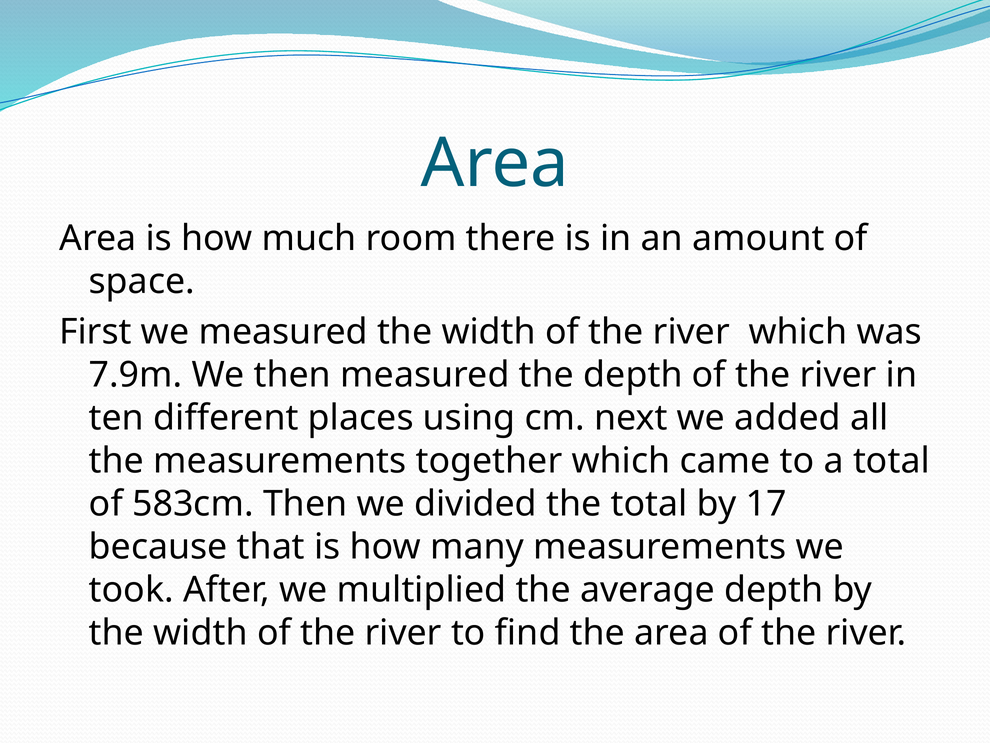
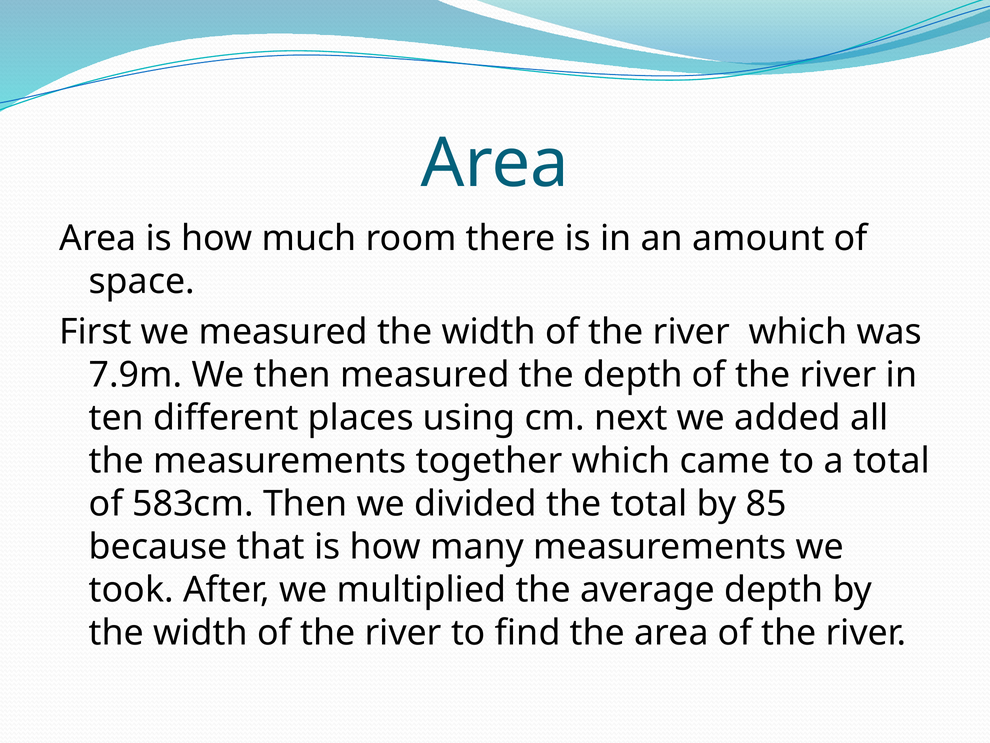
17: 17 -> 85
